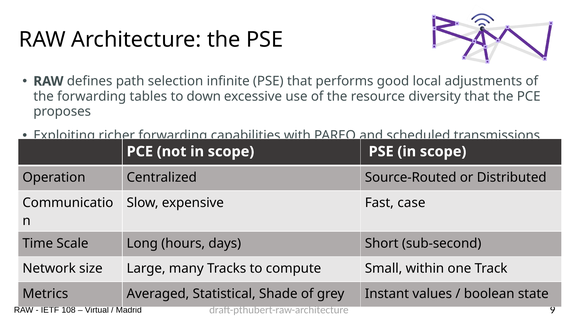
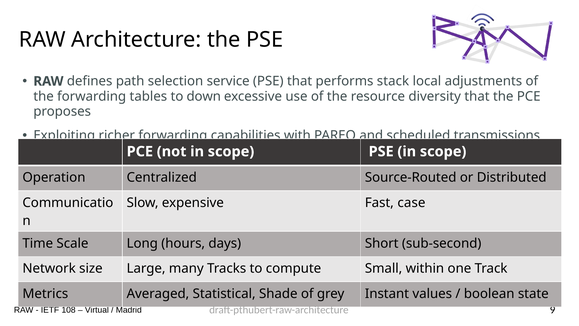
infinite: infinite -> service
good: good -> stack
